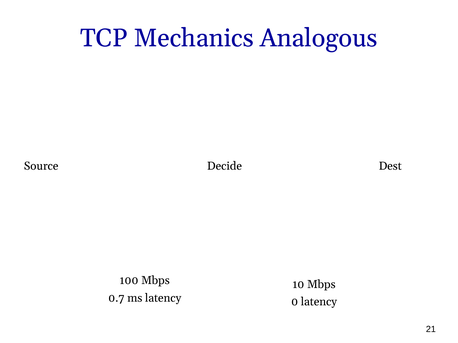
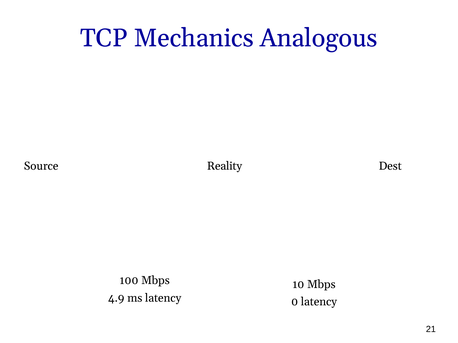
Decide: Decide -> Reality
0.7: 0.7 -> 4.9
